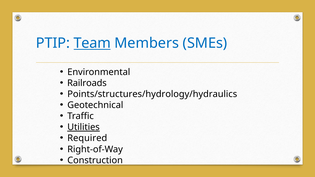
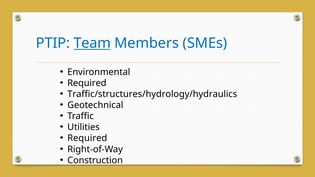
Railroads at (87, 83): Railroads -> Required
Points/structures/hydrology/hydraulics: Points/structures/hydrology/hydraulics -> Traffic/structures/hydrology/hydraulics
Utilities underline: present -> none
